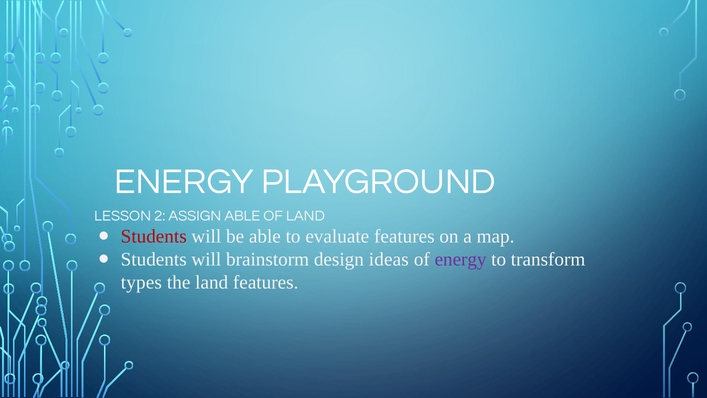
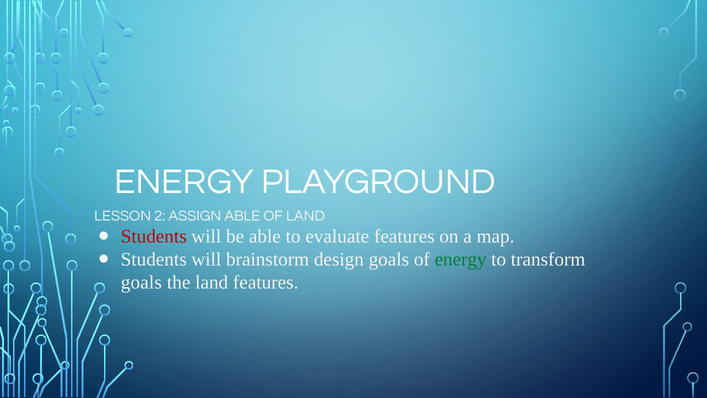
design ideas: ideas -> goals
energy at (461, 259) colour: purple -> green
types at (141, 282): types -> goals
